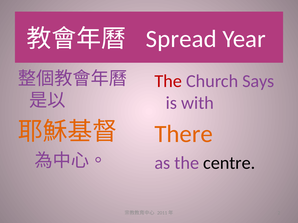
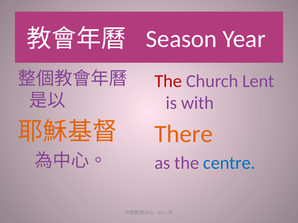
Spread: Spread -> Season
Says: Says -> Lent
centre colour: black -> blue
